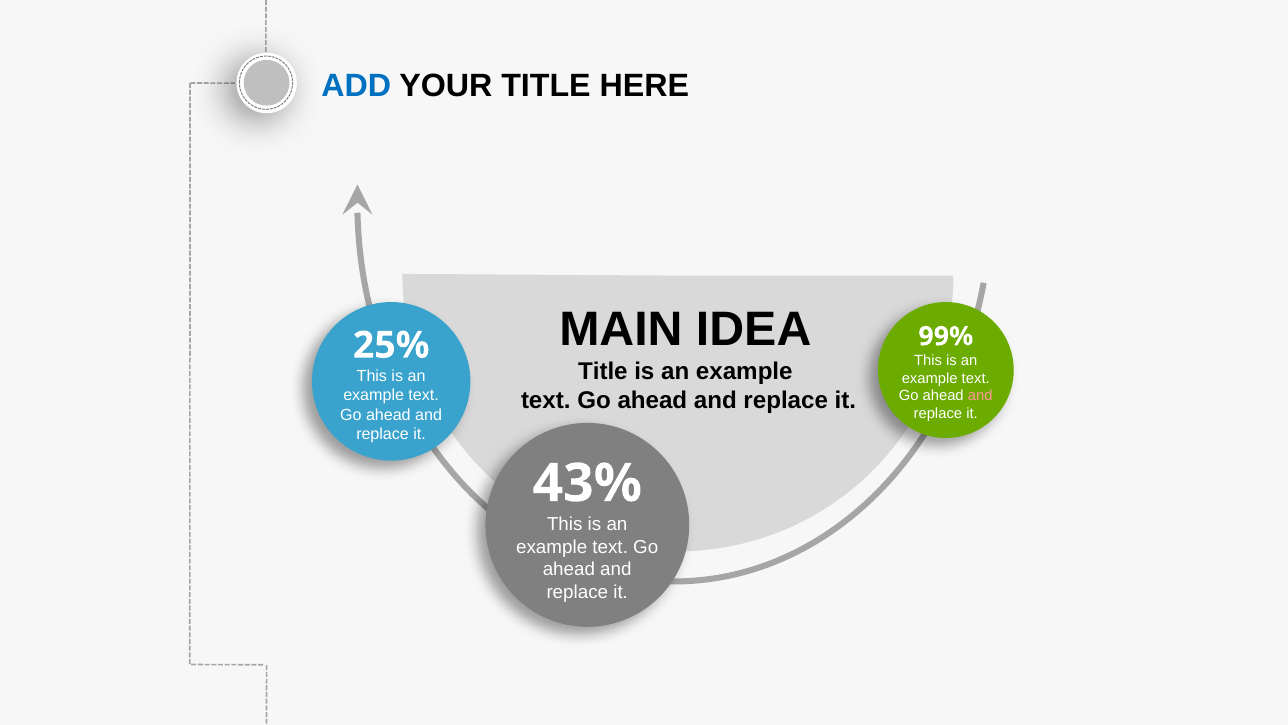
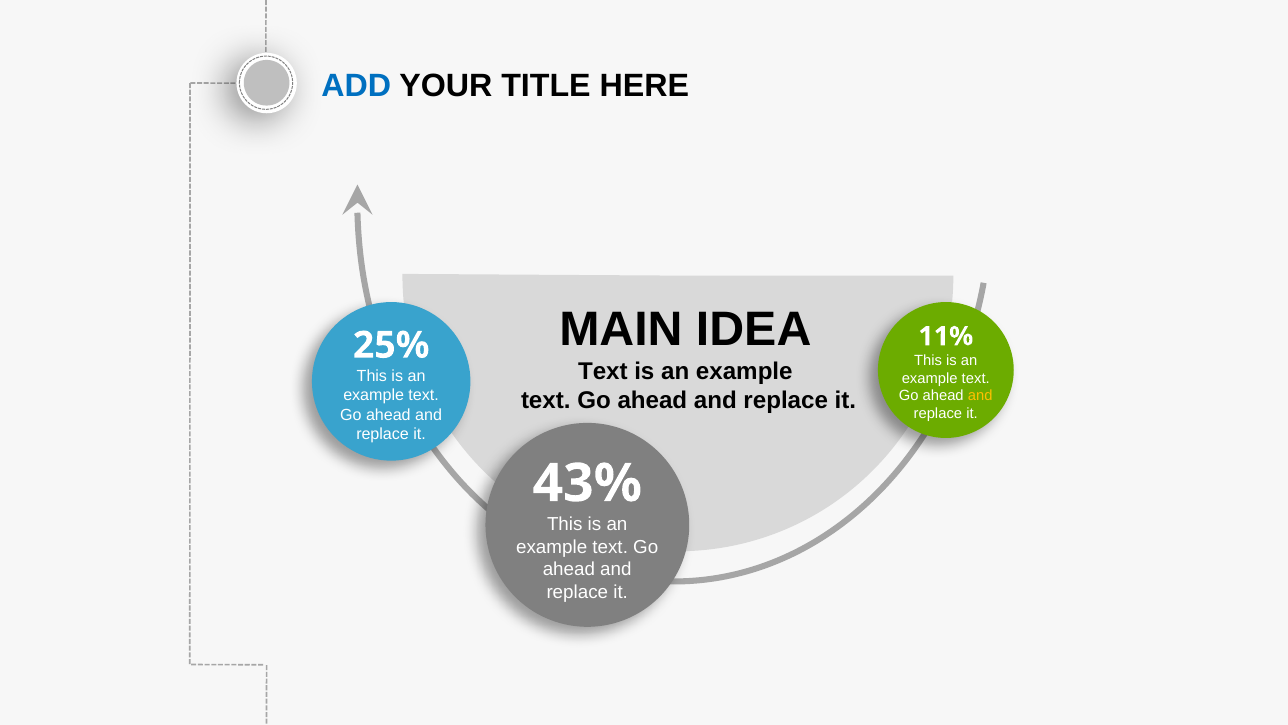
99%: 99% -> 11%
Title at (603, 371): Title -> Text
and at (980, 396) colour: pink -> yellow
